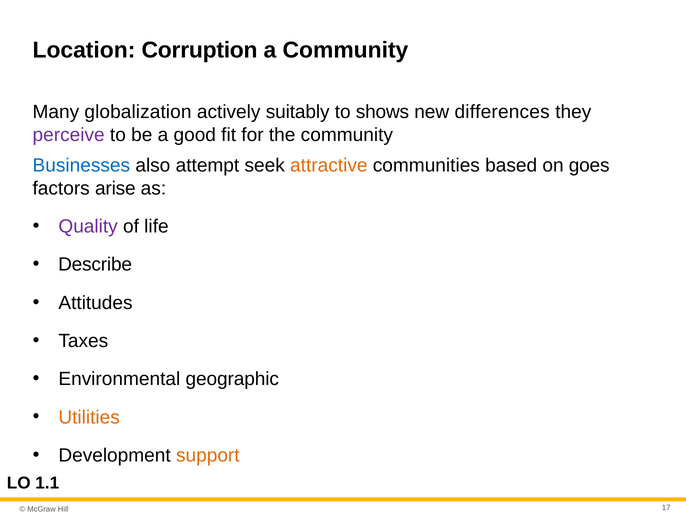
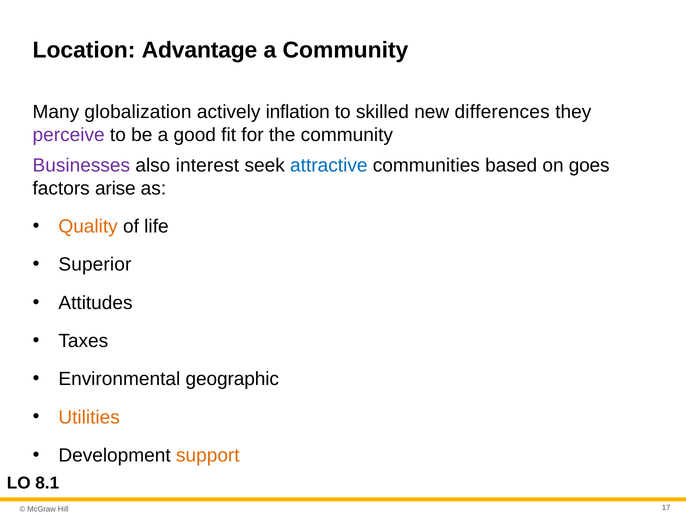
Corruption: Corruption -> Advantage
suitably: suitably -> inflation
shows: shows -> skilled
Businesses colour: blue -> purple
attempt: attempt -> interest
attractive colour: orange -> blue
Quality colour: purple -> orange
Describe: Describe -> Superior
1.1: 1.1 -> 8.1
